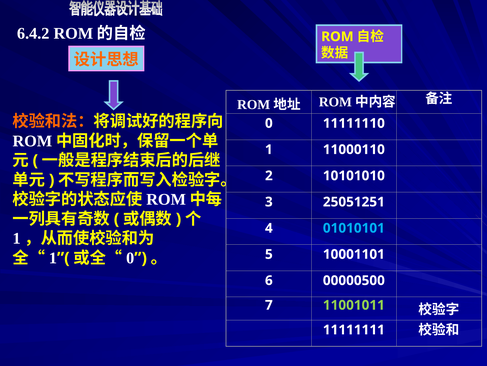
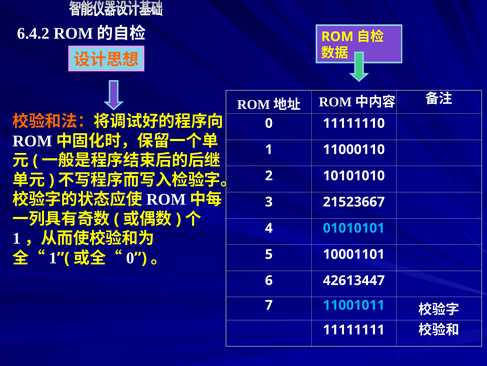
25051251: 25051251 -> 21523667
00000500: 00000500 -> 42613447
11001011 colour: light green -> light blue
